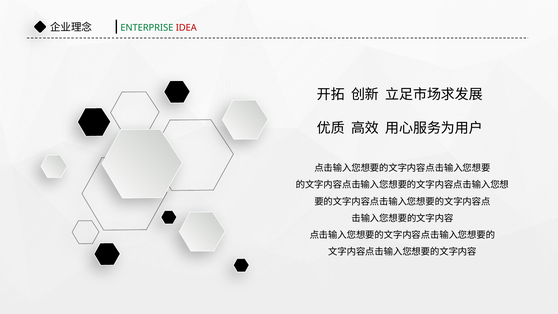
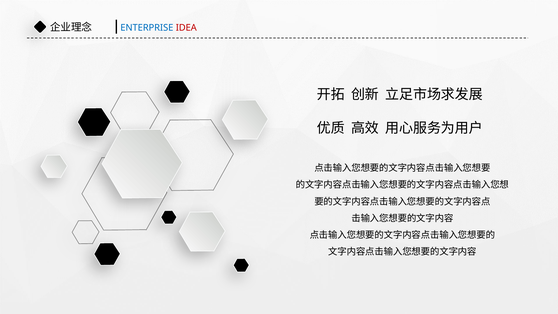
ENTERPRISE colour: green -> blue
